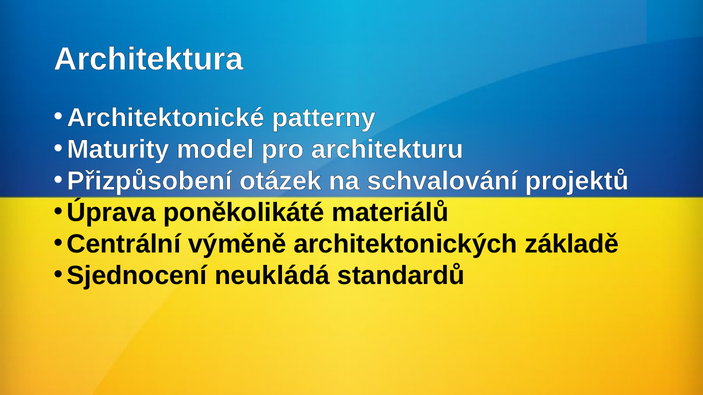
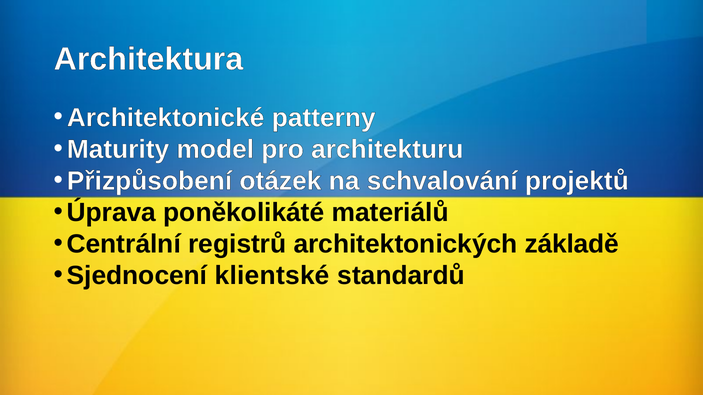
výměně: výměně -> registrů
neukládá: neukládá -> klientské
